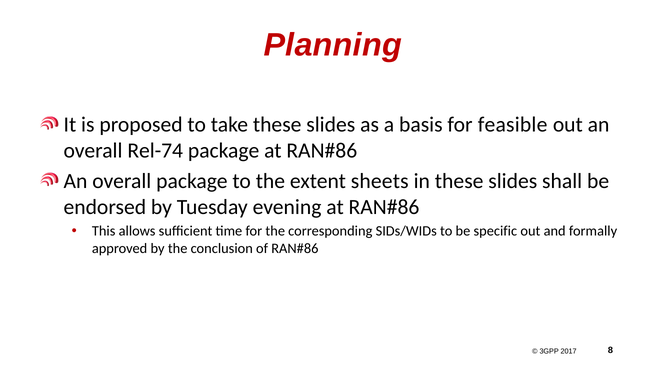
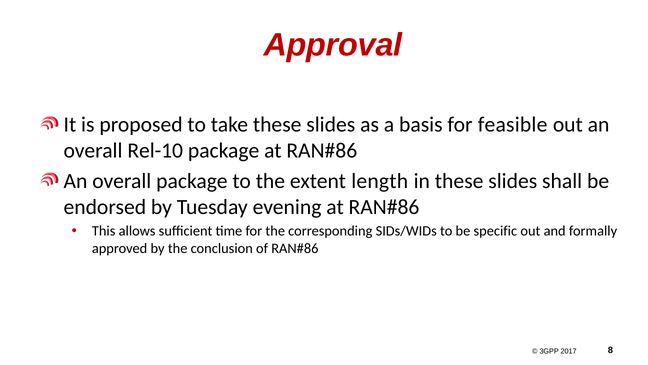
Planning: Planning -> Approval
Rel-74: Rel-74 -> Rel-10
sheets: sheets -> length
